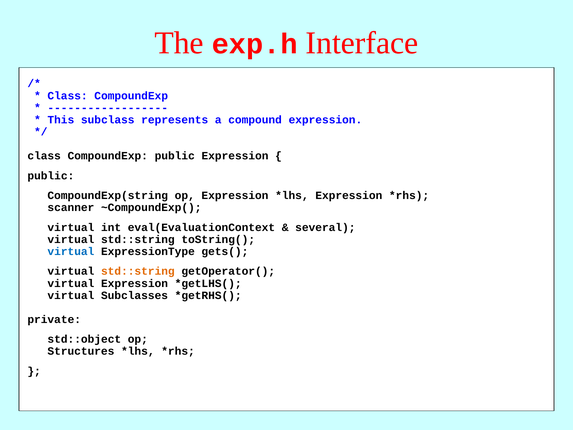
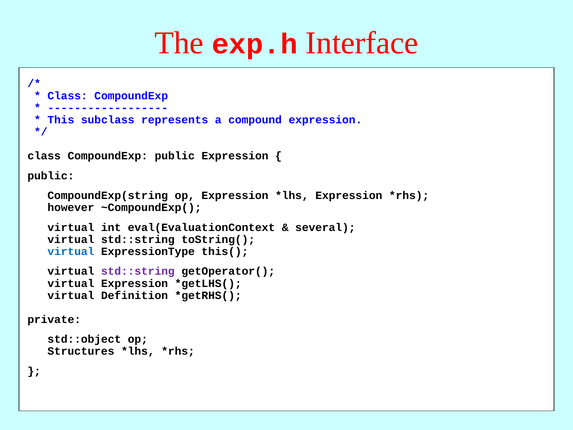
scanner: scanner -> however
gets(: gets( -> this(
std::string at (138, 271) colour: orange -> purple
Subclasses: Subclasses -> Definition
